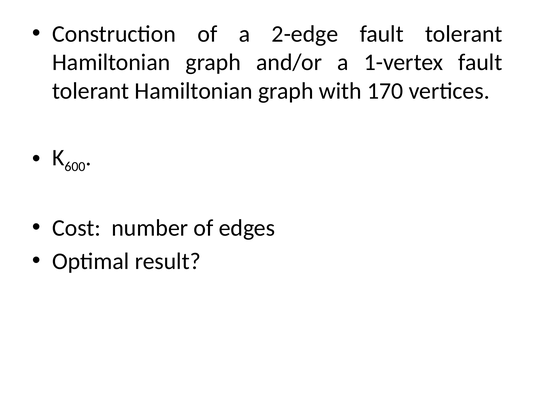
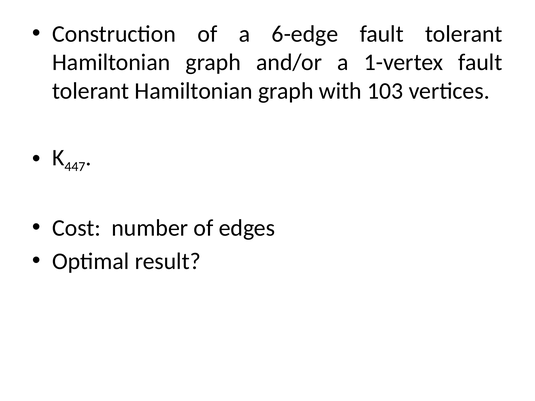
2-edge: 2-edge -> 6-edge
170: 170 -> 103
600: 600 -> 447
